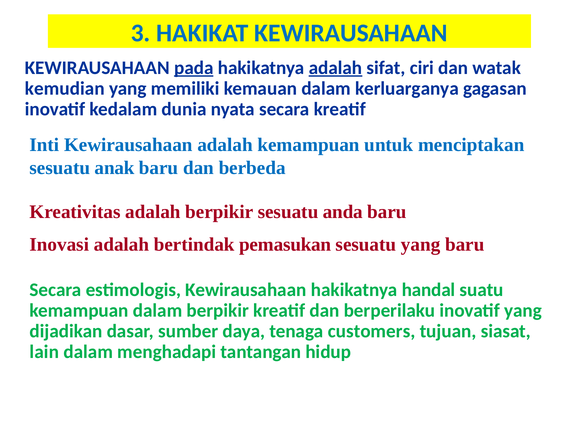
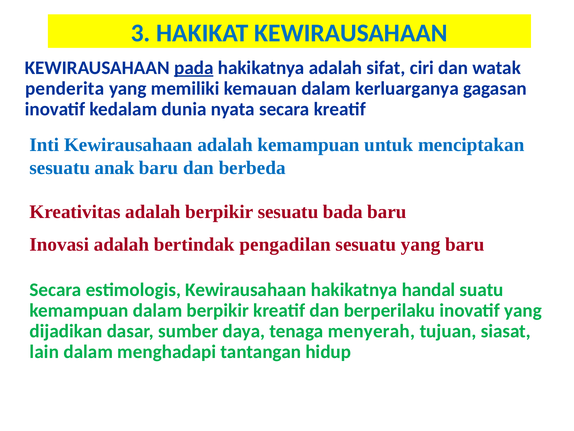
adalah at (335, 68) underline: present -> none
kemudian: kemudian -> penderita
anda: anda -> bada
pemasukan: pemasukan -> pengadilan
customers: customers -> menyerah
